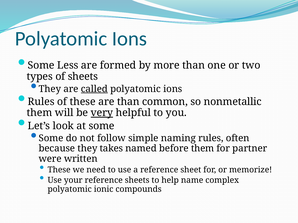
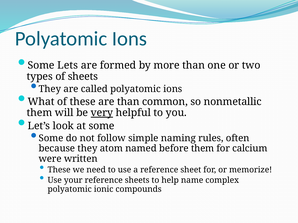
Less: Less -> Lets
called underline: present -> none
Rules at (41, 102): Rules -> What
takes: takes -> atom
partner: partner -> calcium
